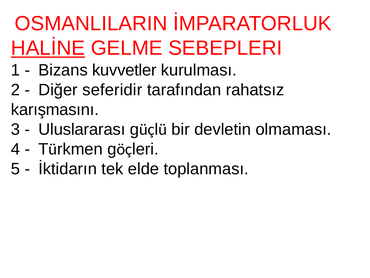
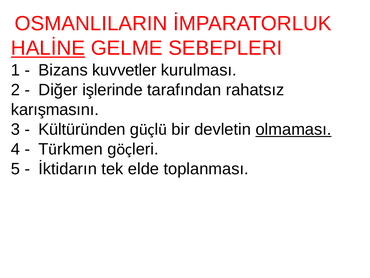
seferidir: seferidir -> işlerinde
Uluslararası: Uluslararası -> Kültüründen
olmaması underline: none -> present
